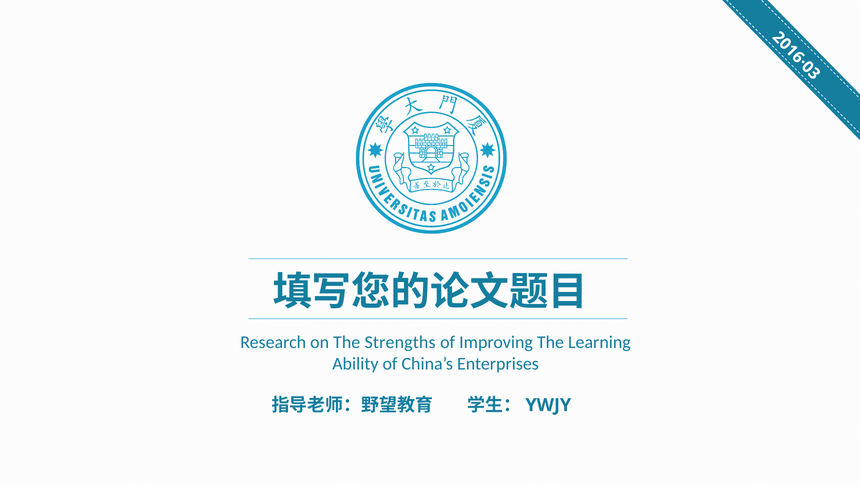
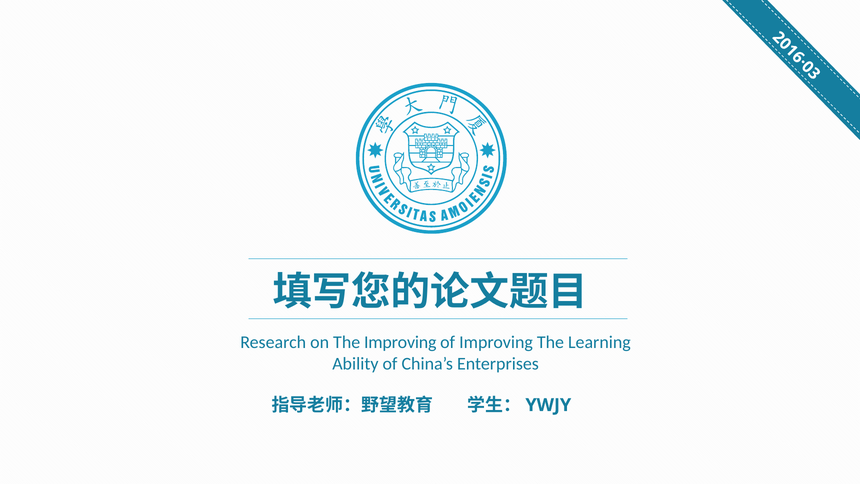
The Strengths: Strengths -> Improving
